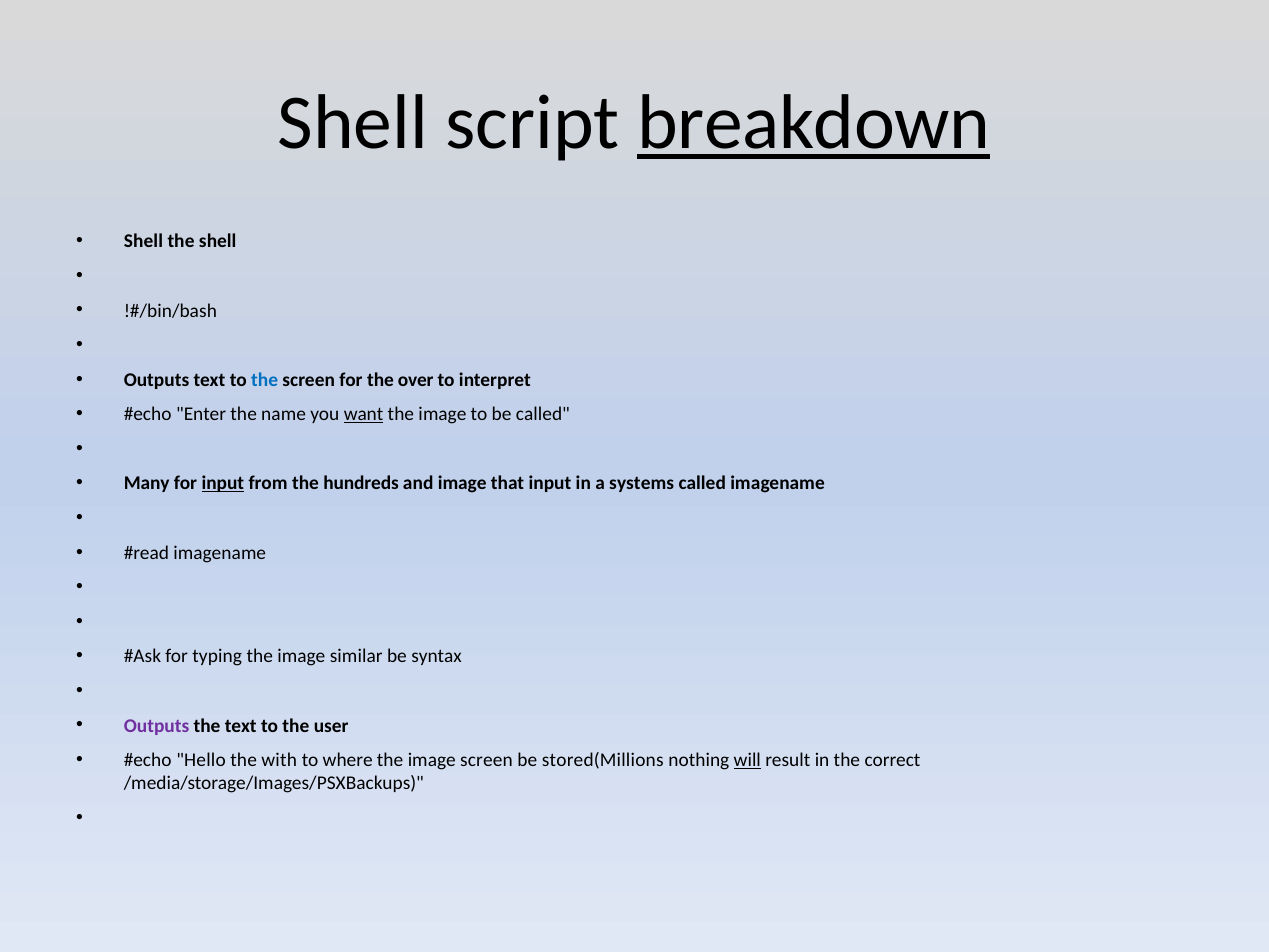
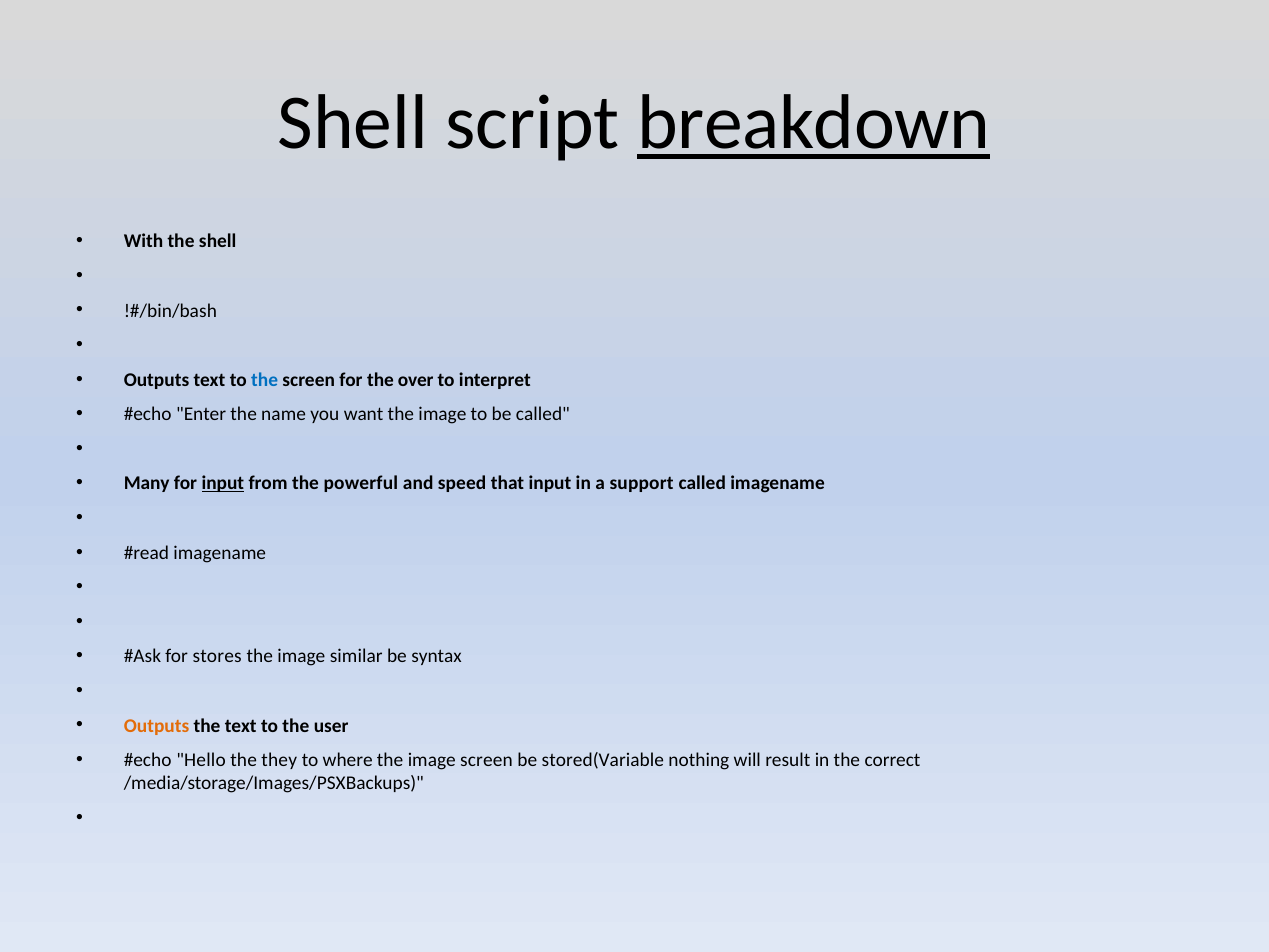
Shell at (143, 241): Shell -> With
want underline: present -> none
hundreds: hundreds -> powerful
and image: image -> speed
systems: systems -> support
typing: typing -> stores
Outputs at (157, 725) colour: purple -> orange
with: with -> they
stored(Millions: stored(Millions -> stored(Variable
will underline: present -> none
